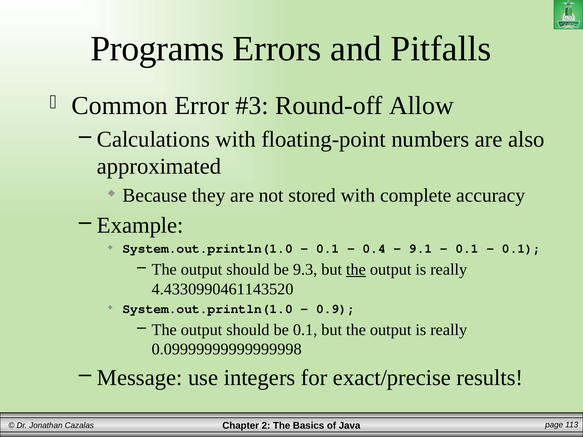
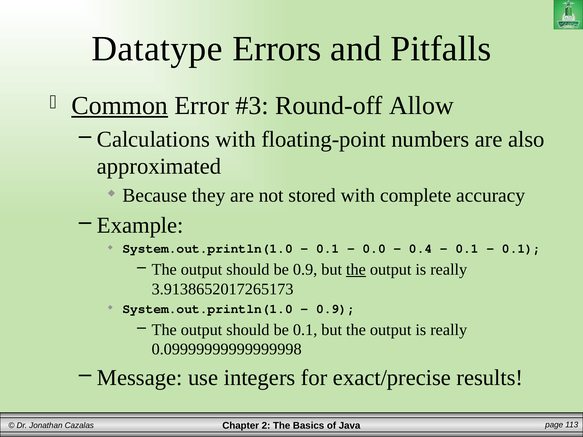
Programs: Programs -> Datatype
Common underline: none -> present
0.4: 0.4 -> 0.0
9.1: 9.1 -> 0.4
be 9.3: 9.3 -> 0.9
4.4330990461143520: 4.4330990461143520 -> 3.9138652017265173
